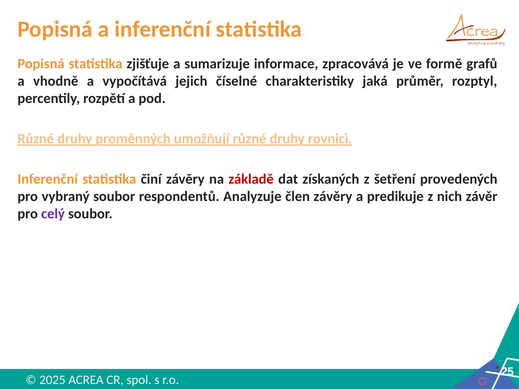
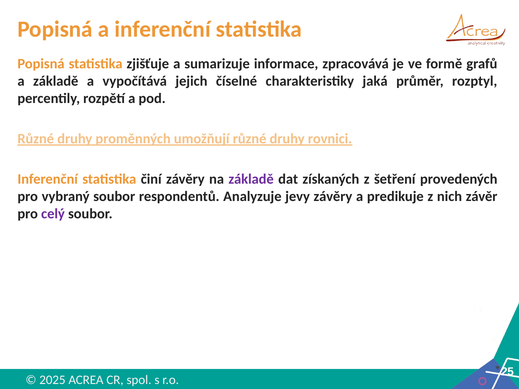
a vhodně: vhodně -> základě
základě at (251, 179) colour: red -> purple
člen: člen -> jevy
